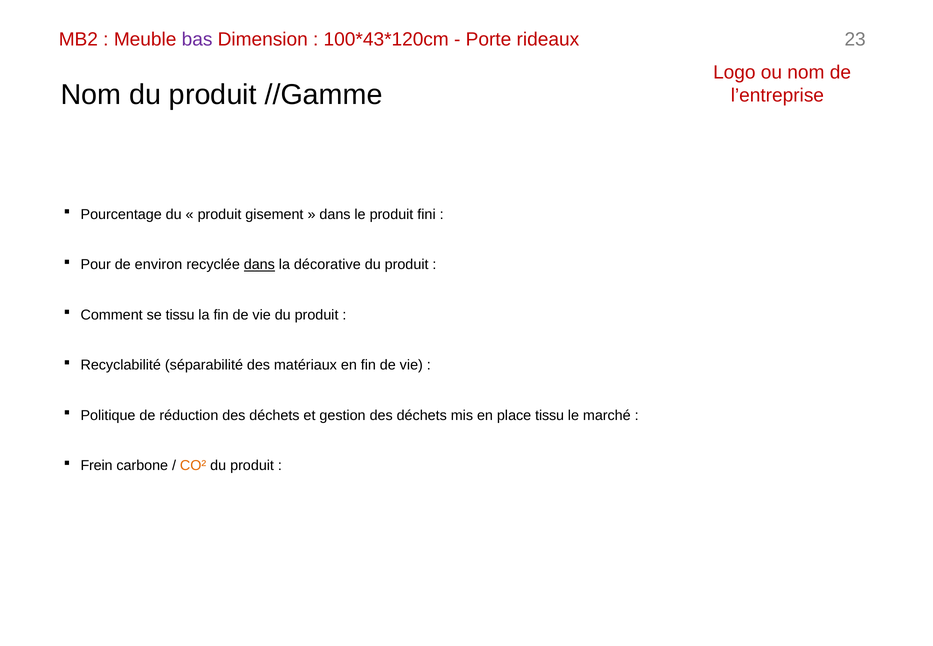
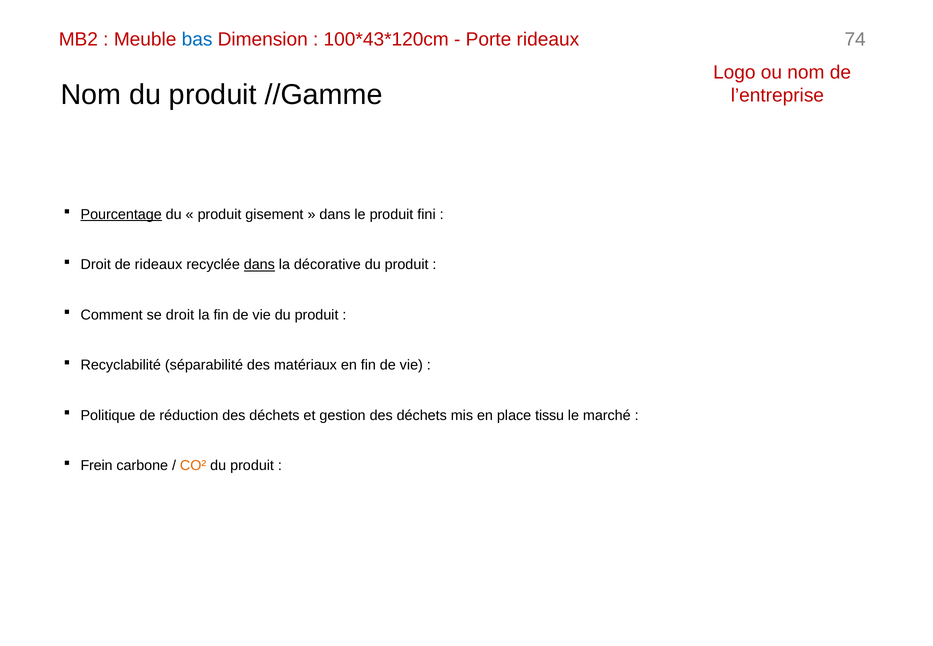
bas colour: purple -> blue
23: 23 -> 74
Pourcentage underline: none -> present
Pour at (96, 265): Pour -> Droit
de environ: environ -> rideaux
se tissu: tissu -> droit
